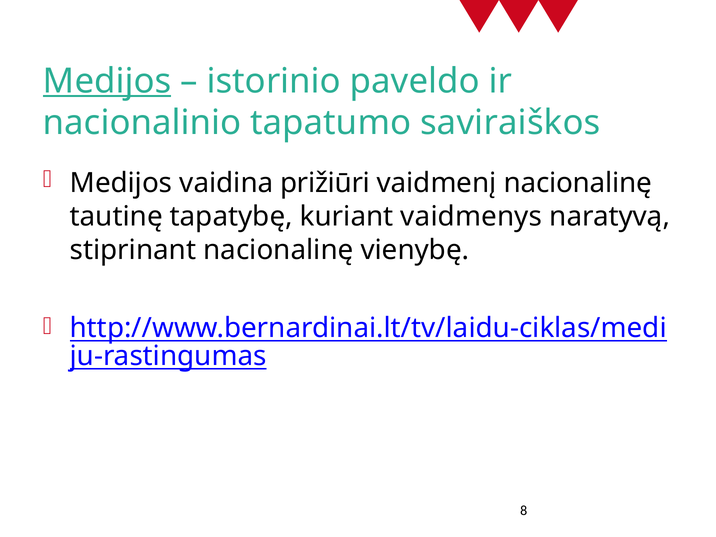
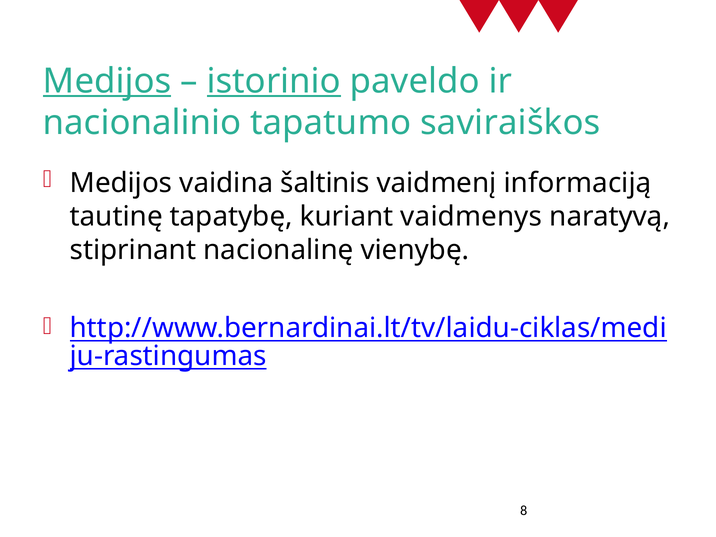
istorinio underline: none -> present
prižiūri: prižiūri -> šaltinis
vaidmenį nacionalinę: nacionalinę -> informaciją
